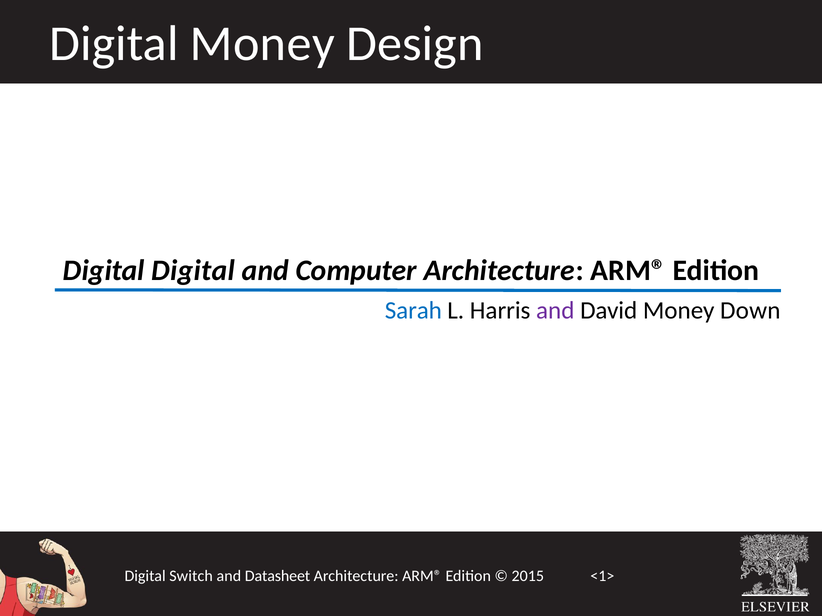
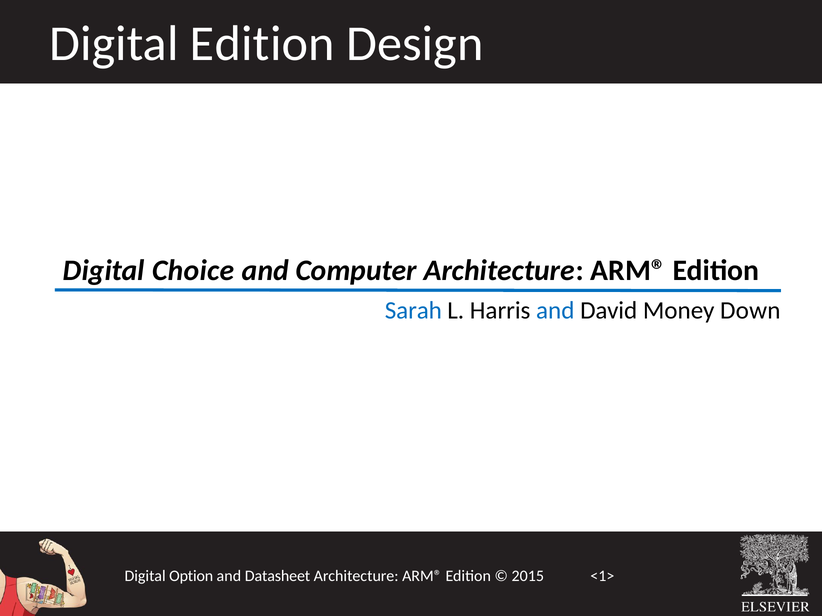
Digital Money: Money -> Edition
Digital Digital: Digital -> Choice
and at (555, 311) colour: purple -> blue
Switch: Switch -> Option
